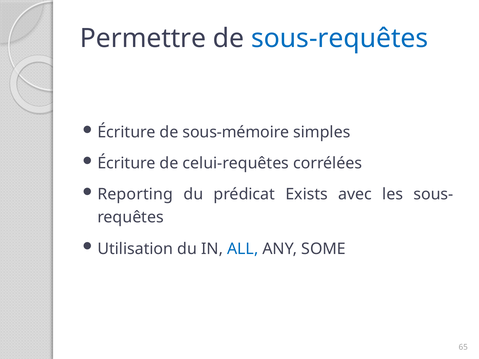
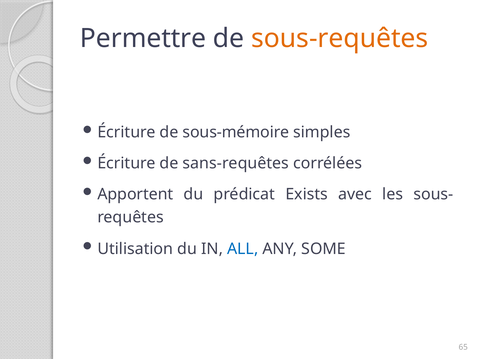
sous-requêtes colour: blue -> orange
celui-requêtes: celui-requêtes -> sans-requêtes
Reporting: Reporting -> Apportent
